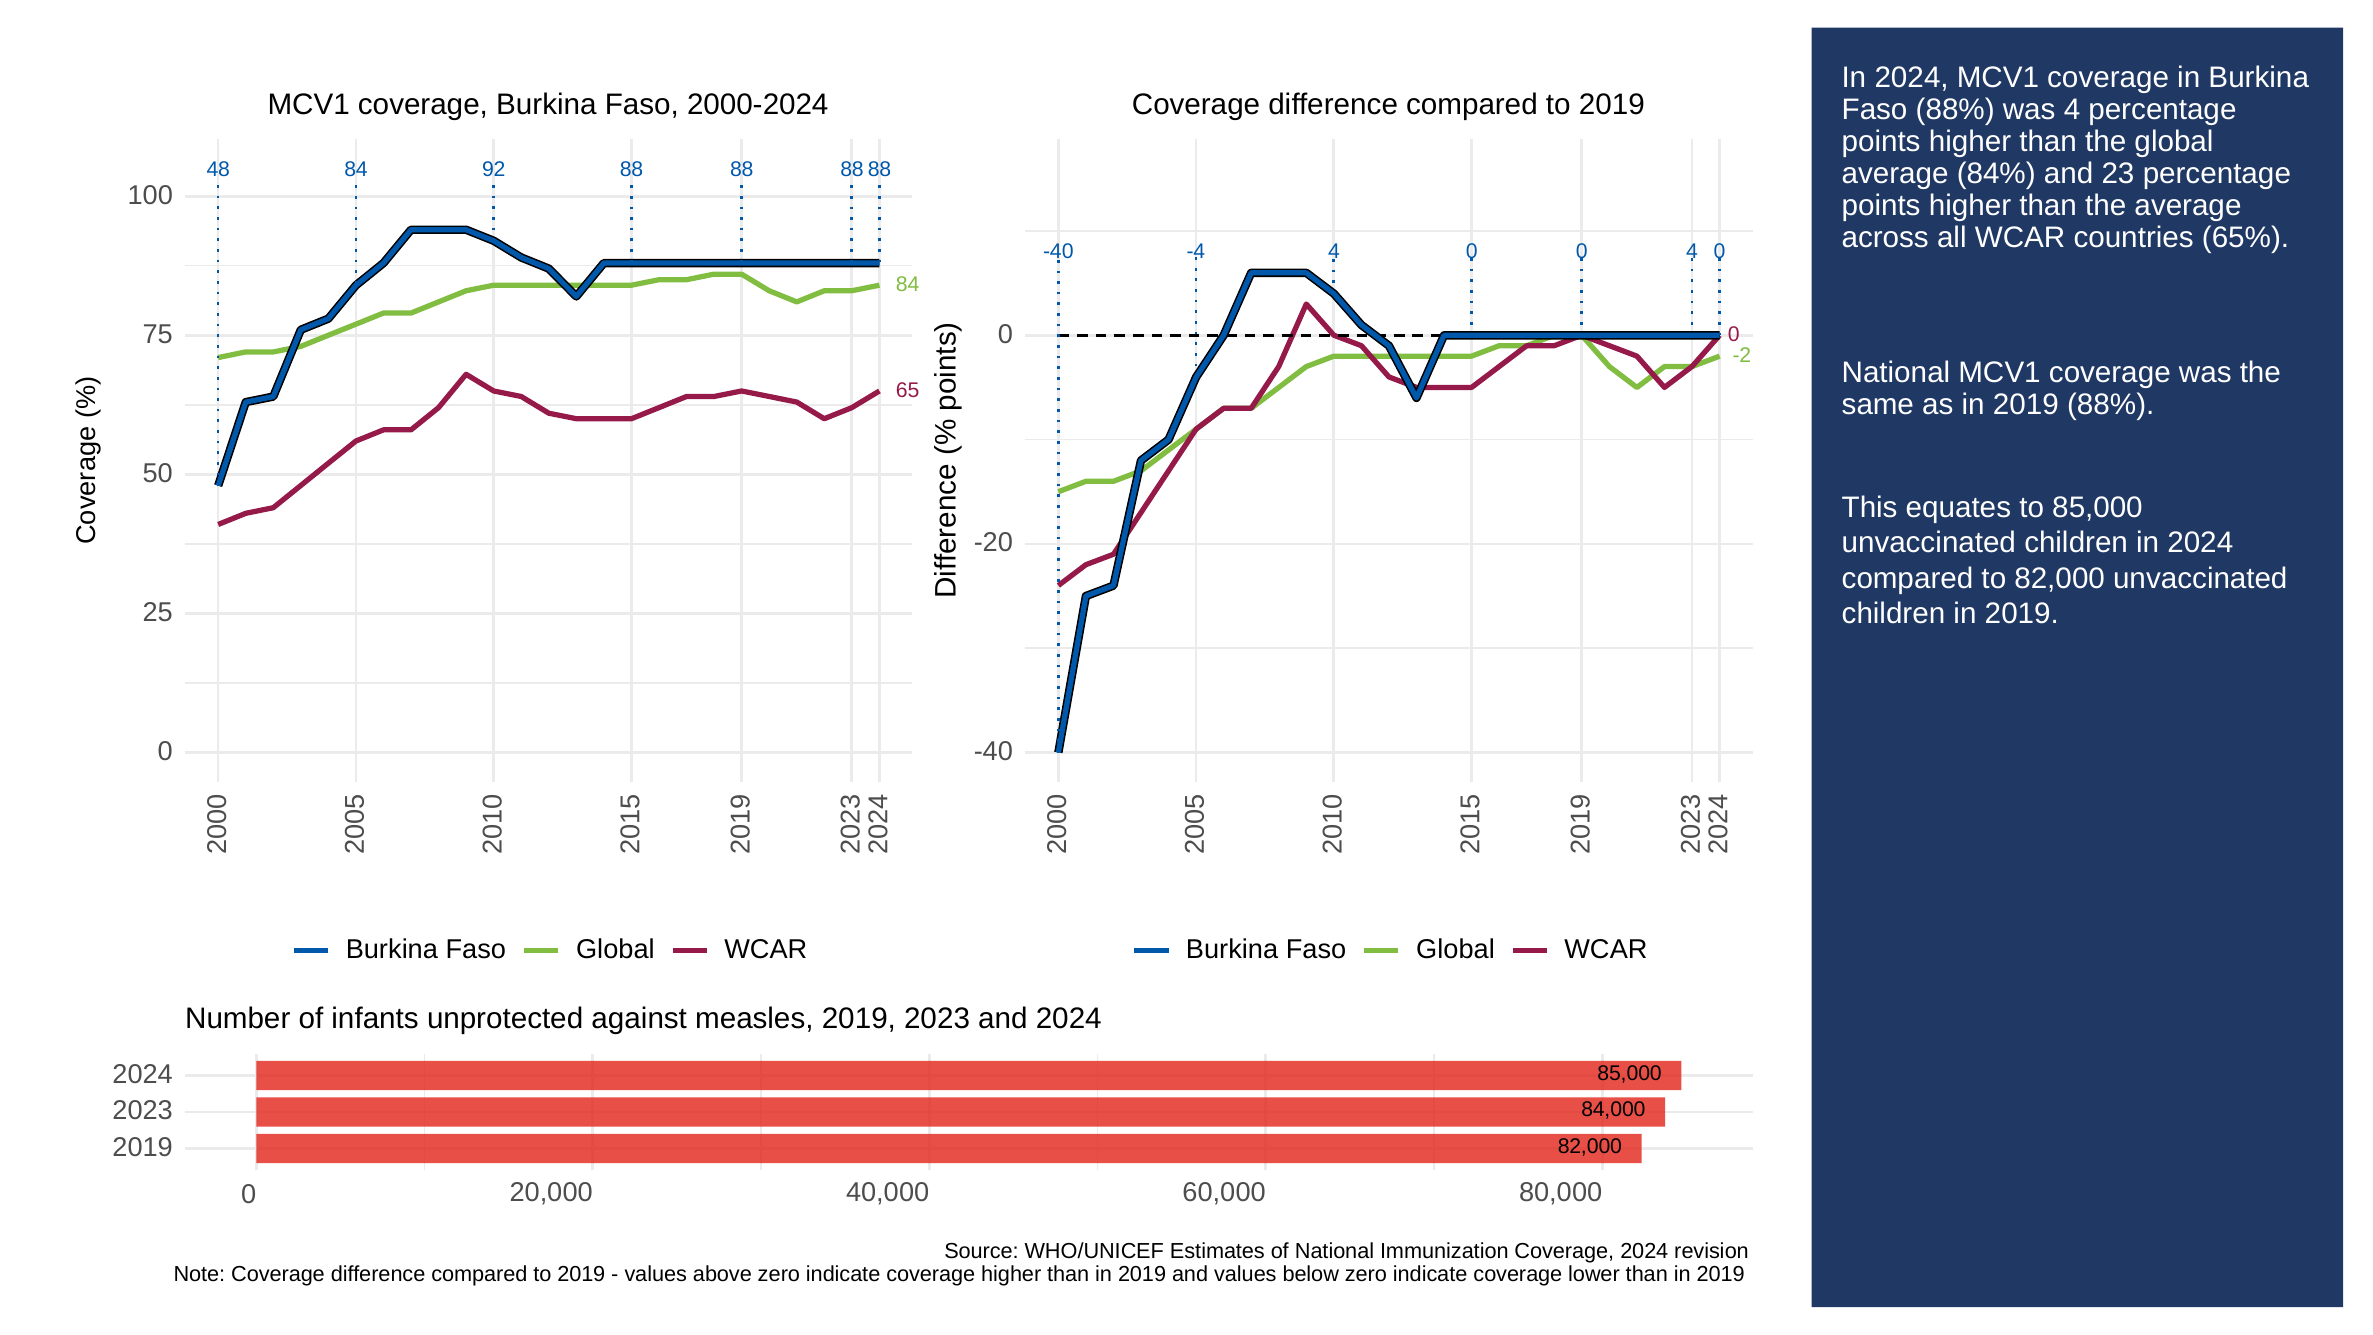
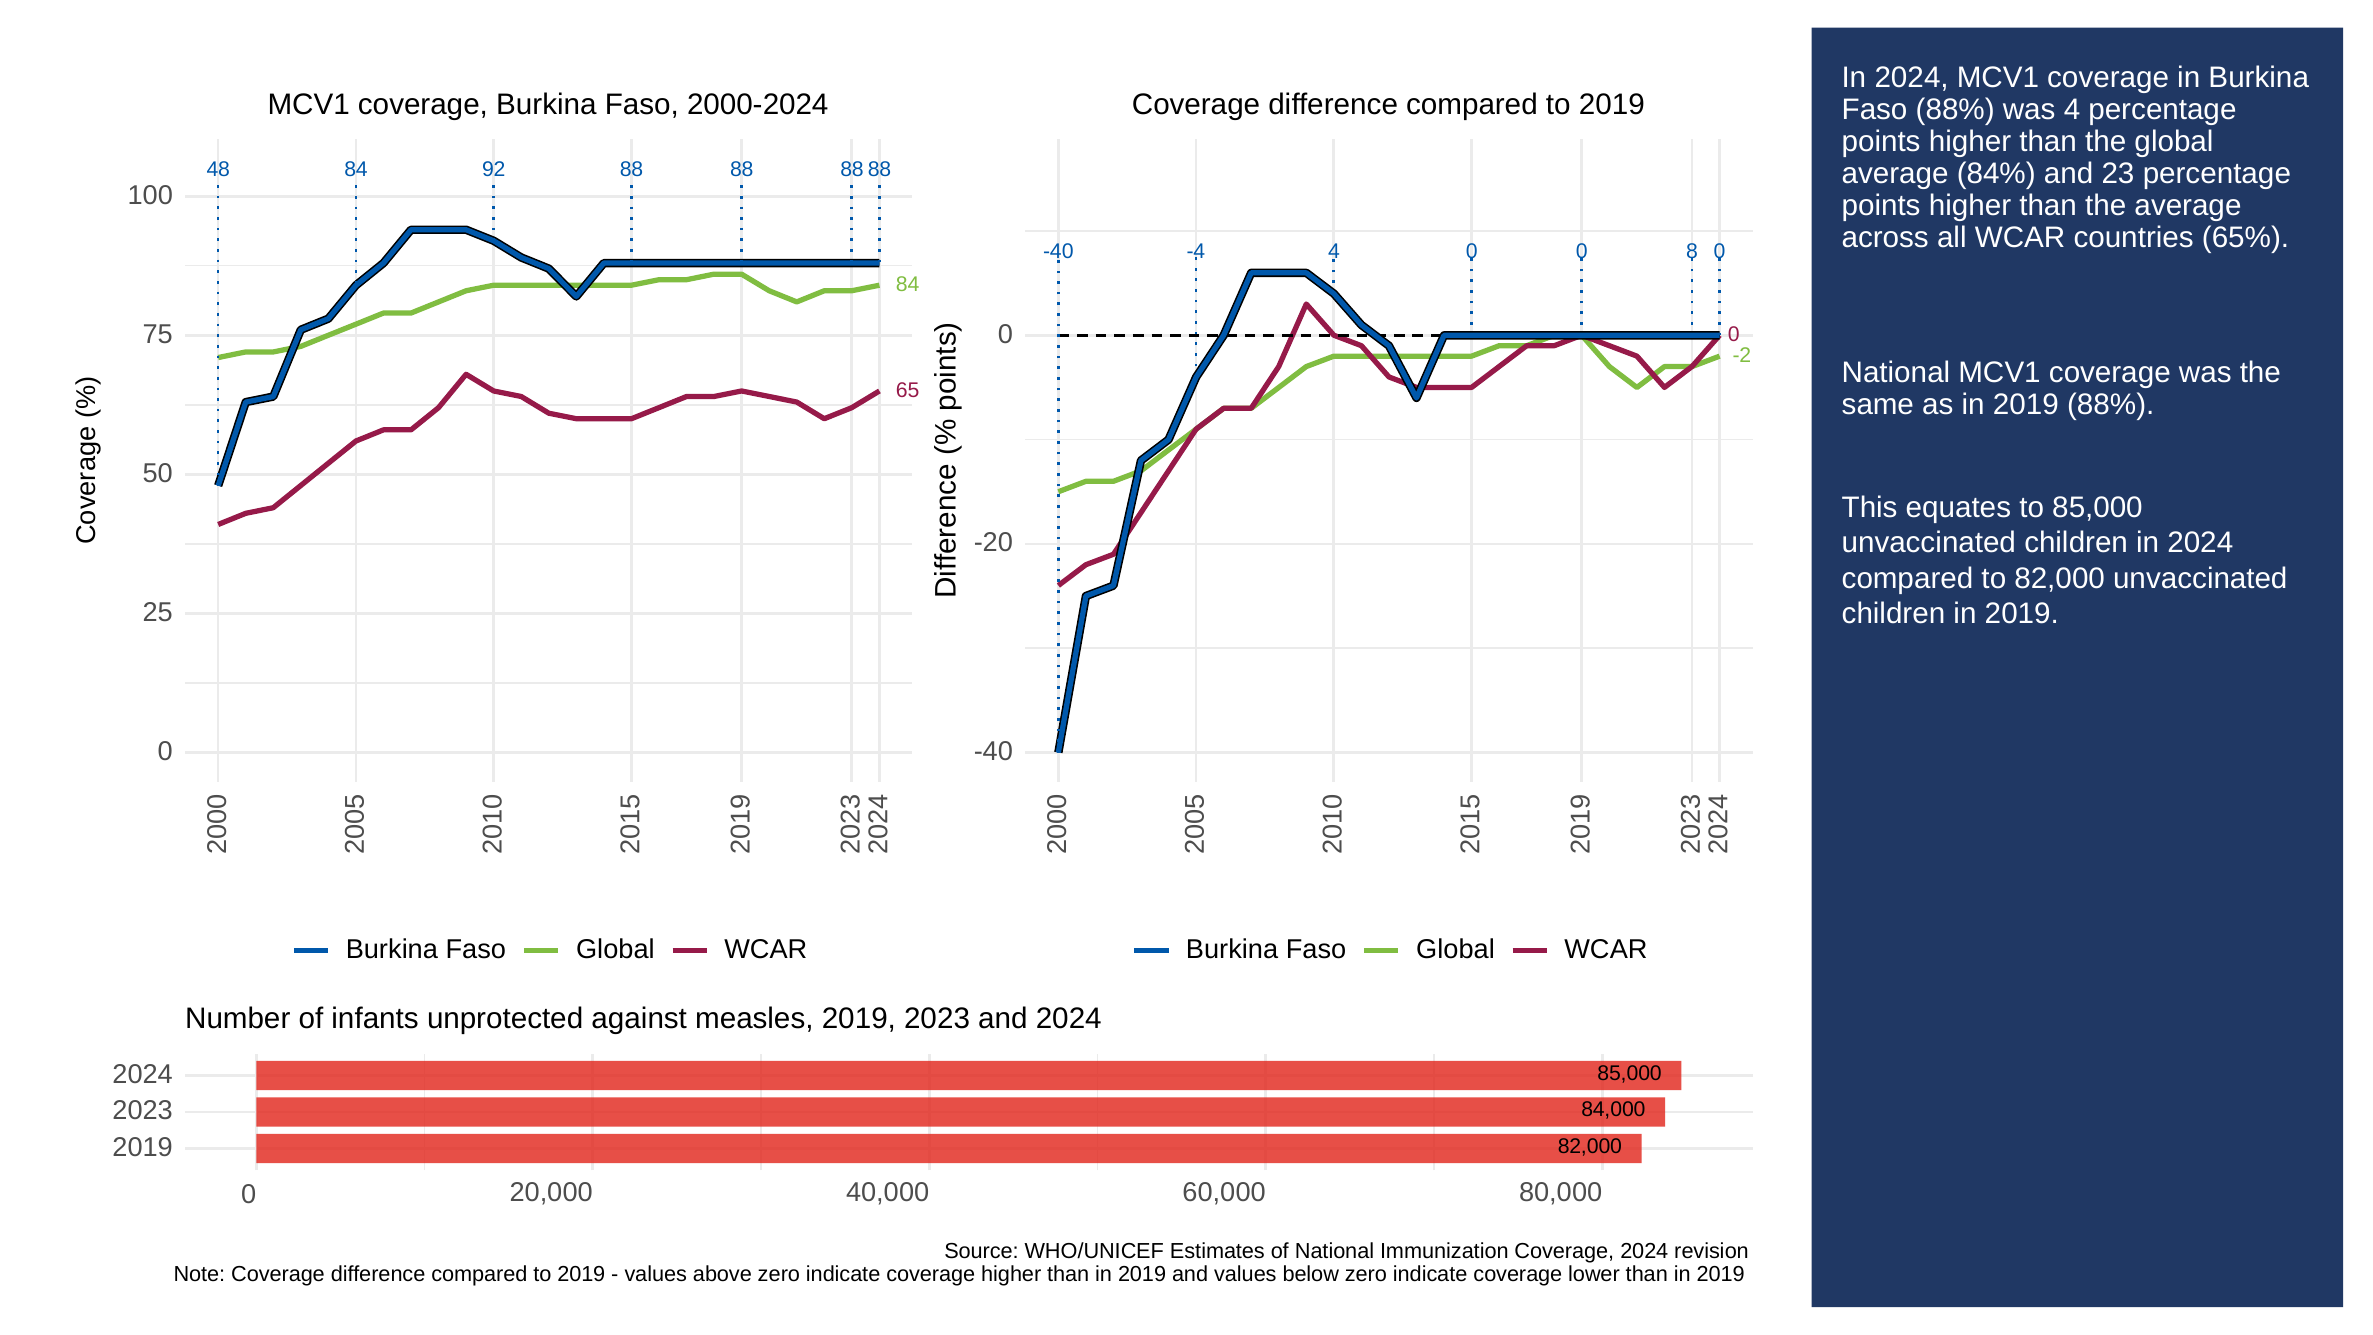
0 4: 4 -> 8
